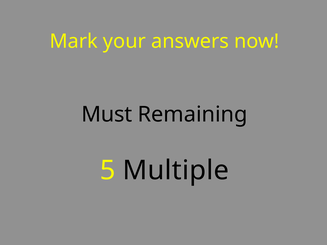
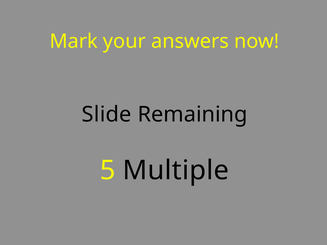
Must: Must -> Slide
